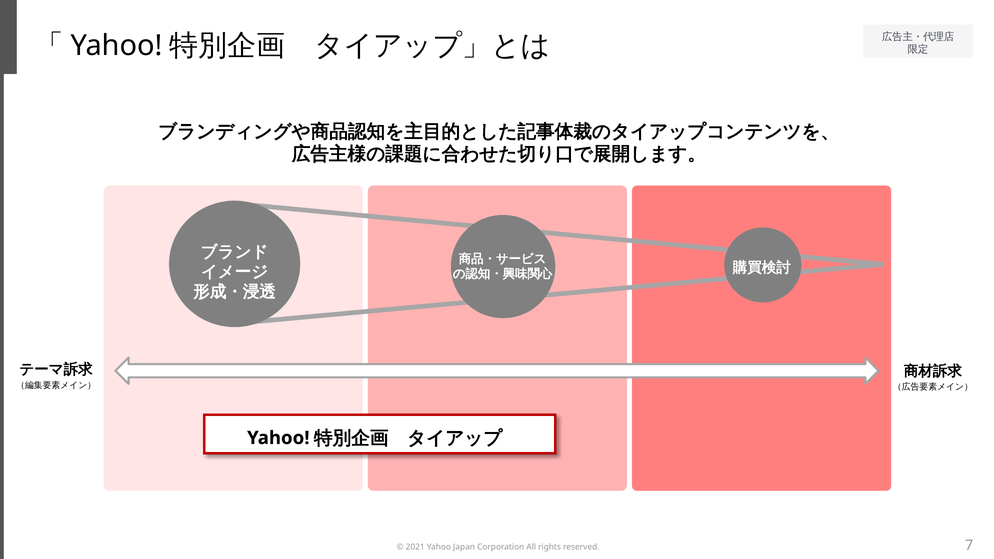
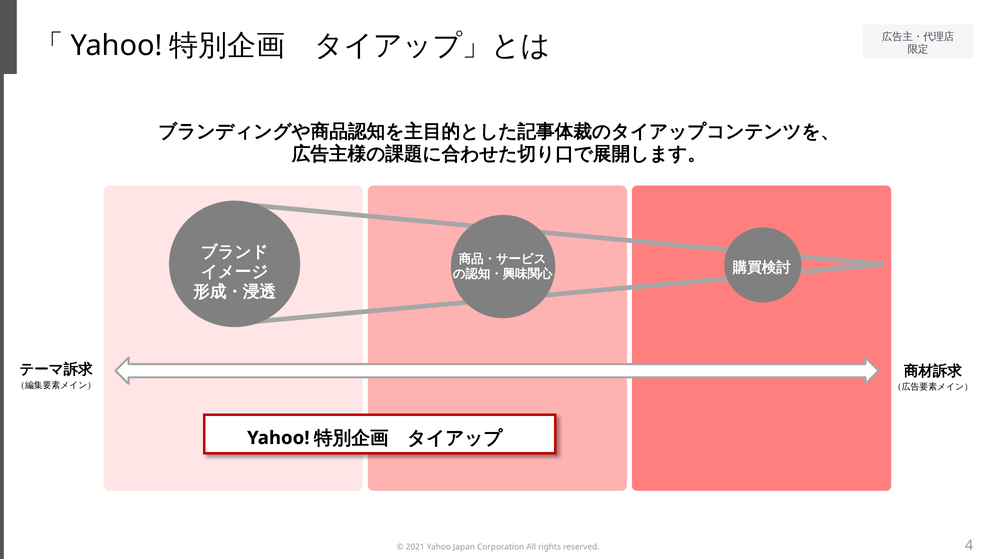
7: 7 -> 4
